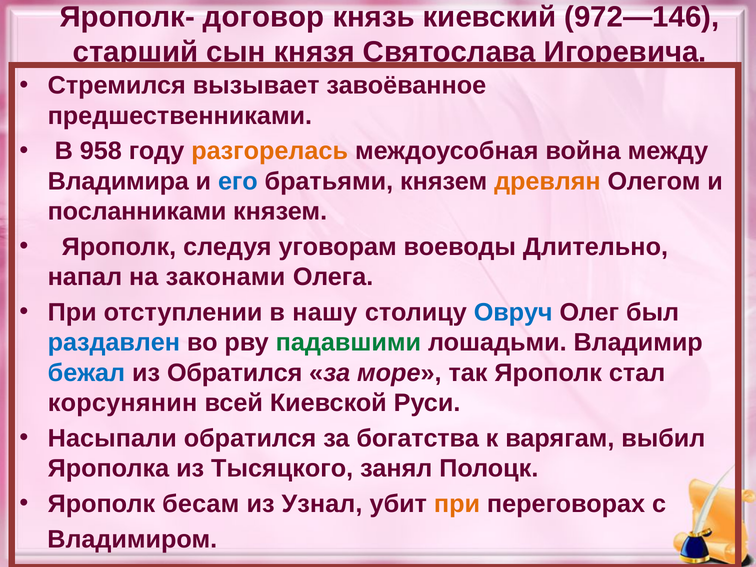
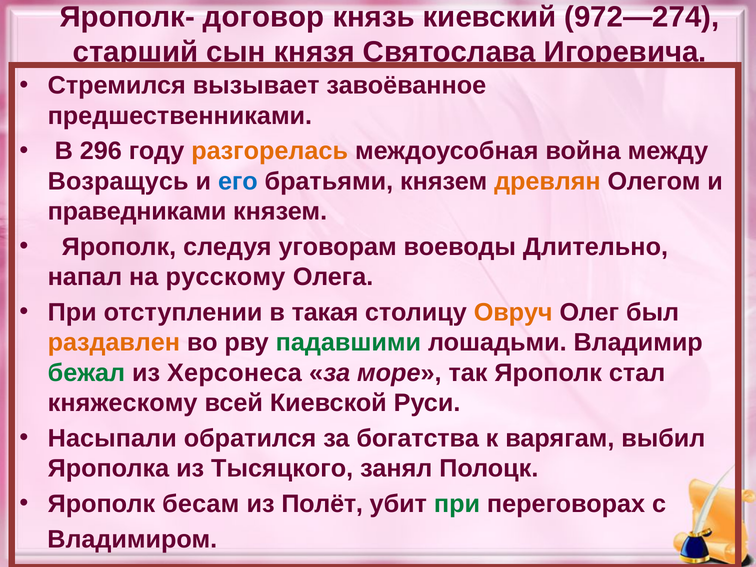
972—146: 972—146 -> 972—274
958: 958 -> 296
Владимира: Владимира -> Возращусь
посланниками: посланниками -> праведниками
законами: законами -> русскому
нашу: нашу -> такая
Овруч colour: blue -> orange
раздавлен colour: blue -> orange
бежал colour: blue -> green
из Обратился: Обратился -> Херсонеса
корсунянин: корсунянин -> княжескому
Узнал: Узнал -> Полёт
при at (457, 504) colour: orange -> green
